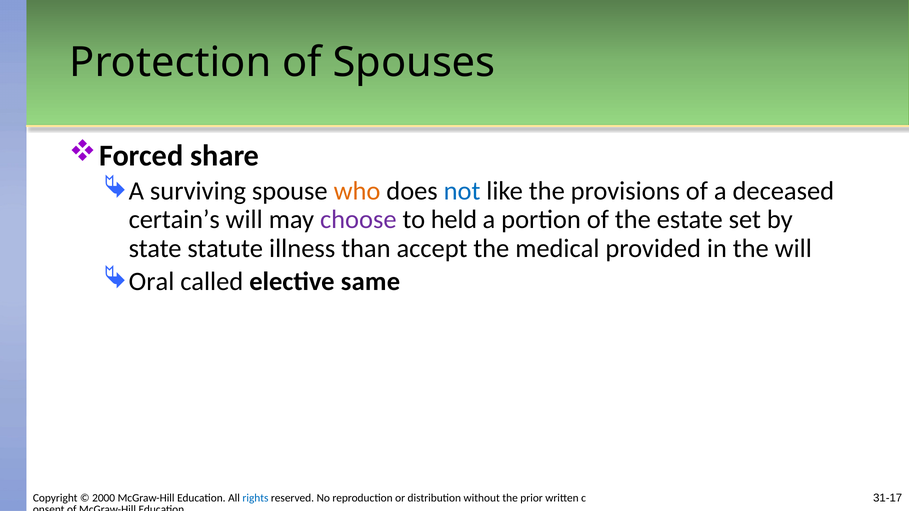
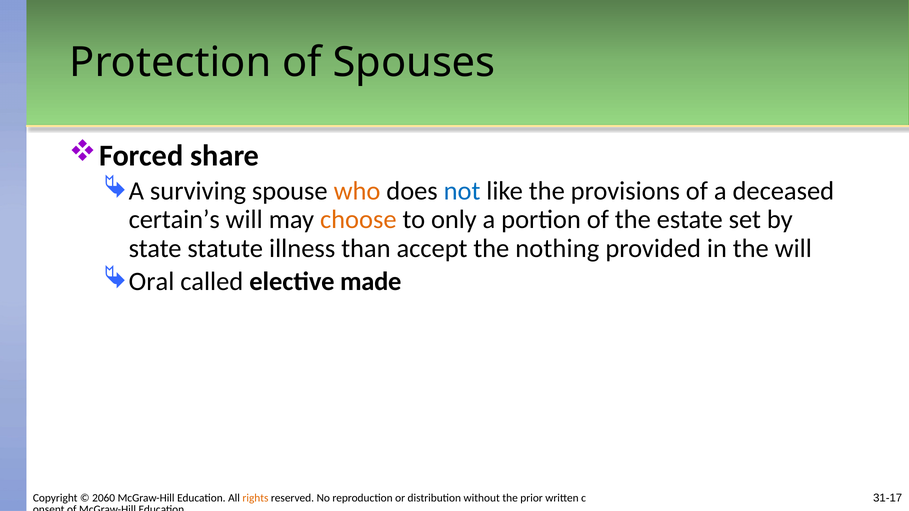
choose colour: purple -> orange
held: held -> only
medical: medical -> nothing
same: same -> made
2000: 2000 -> 2060
rights colour: blue -> orange
